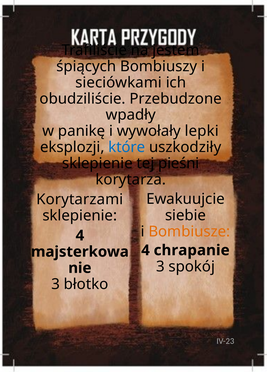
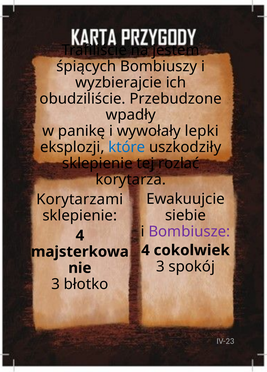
sieciówkami: sieciówkami -> wyzbierajcie
pieśni: pieśni -> rozlać
Bombiusze colour: orange -> purple
chrapanie: chrapanie -> cokolwiek
